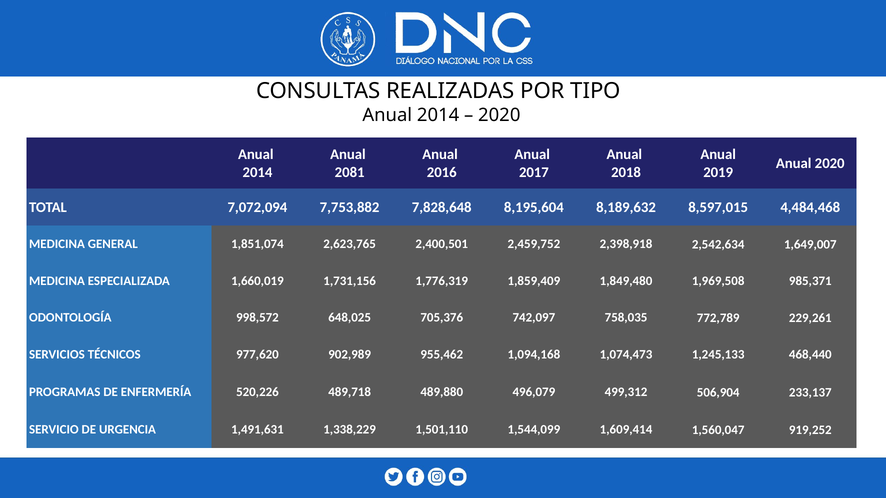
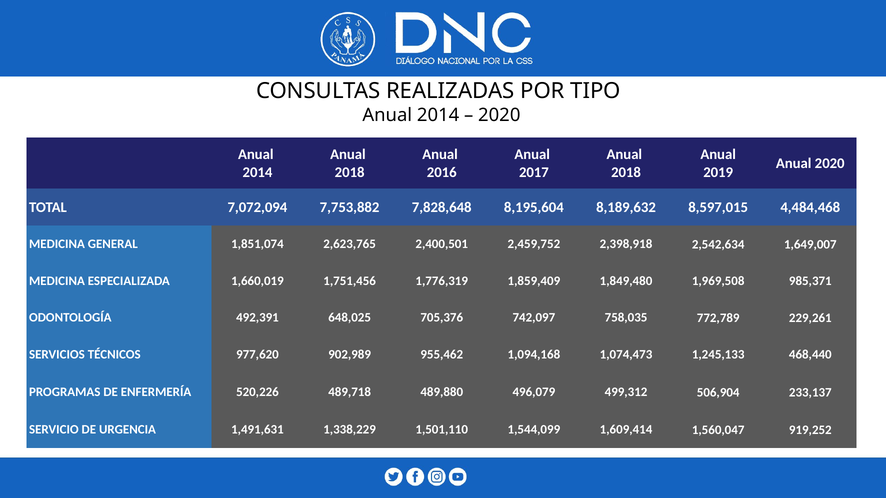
2081 at (350, 172): 2081 -> 2018
1,731,156: 1,731,156 -> 1,751,456
998,572: 998,572 -> 492,391
